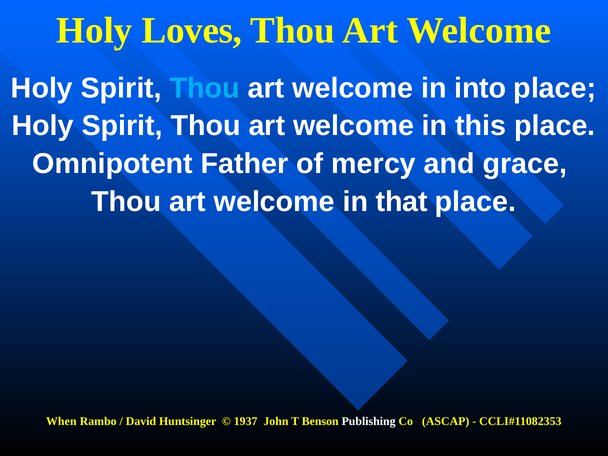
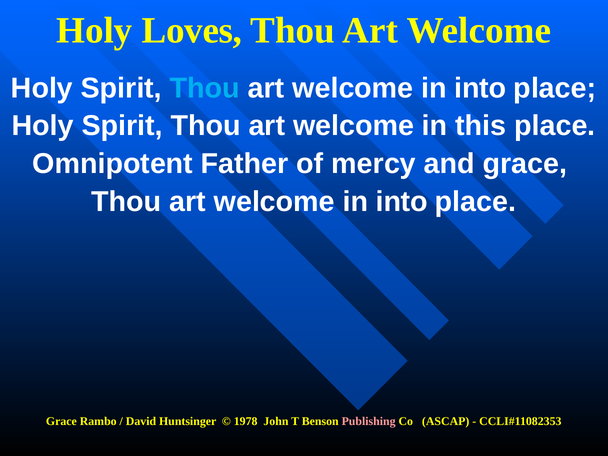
that at (402, 202): that -> into
When at (61, 421): When -> Grace
1937: 1937 -> 1978
Publishing colour: white -> pink
